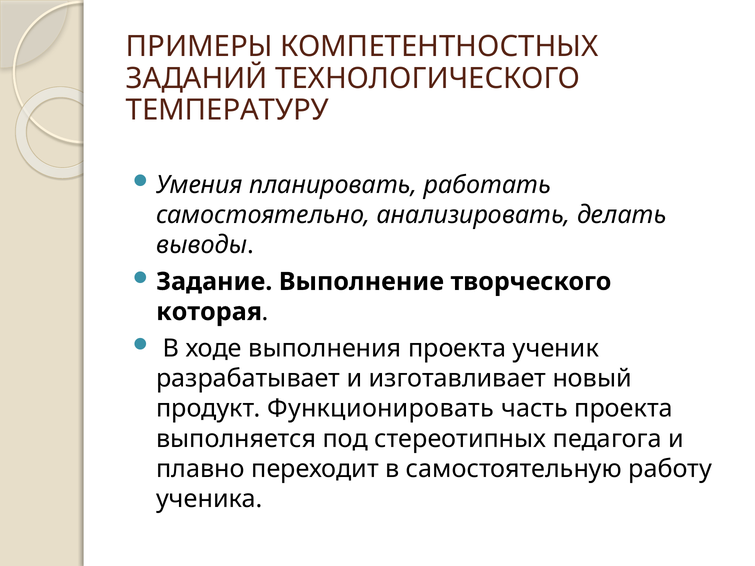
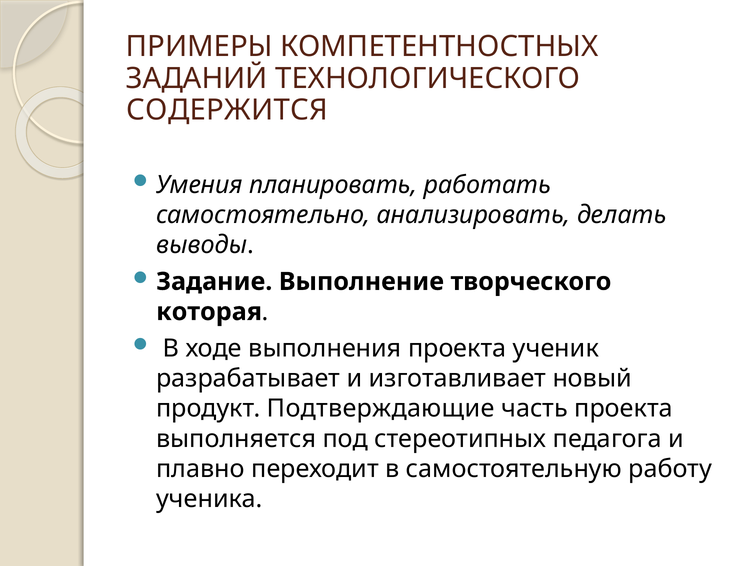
ТЕМПЕРАТУРУ: ТЕМПЕРАТУРУ -> СОДЕРЖИТСЯ
Функционировать: Функционировать -> Подтверждающие
